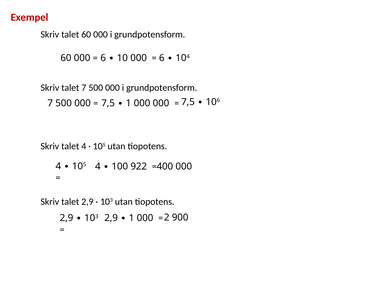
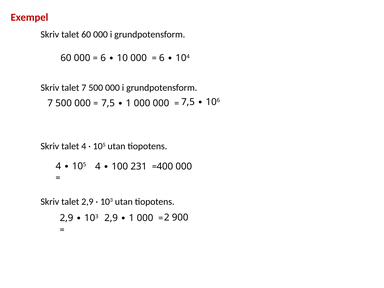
922: 922 -> 231
